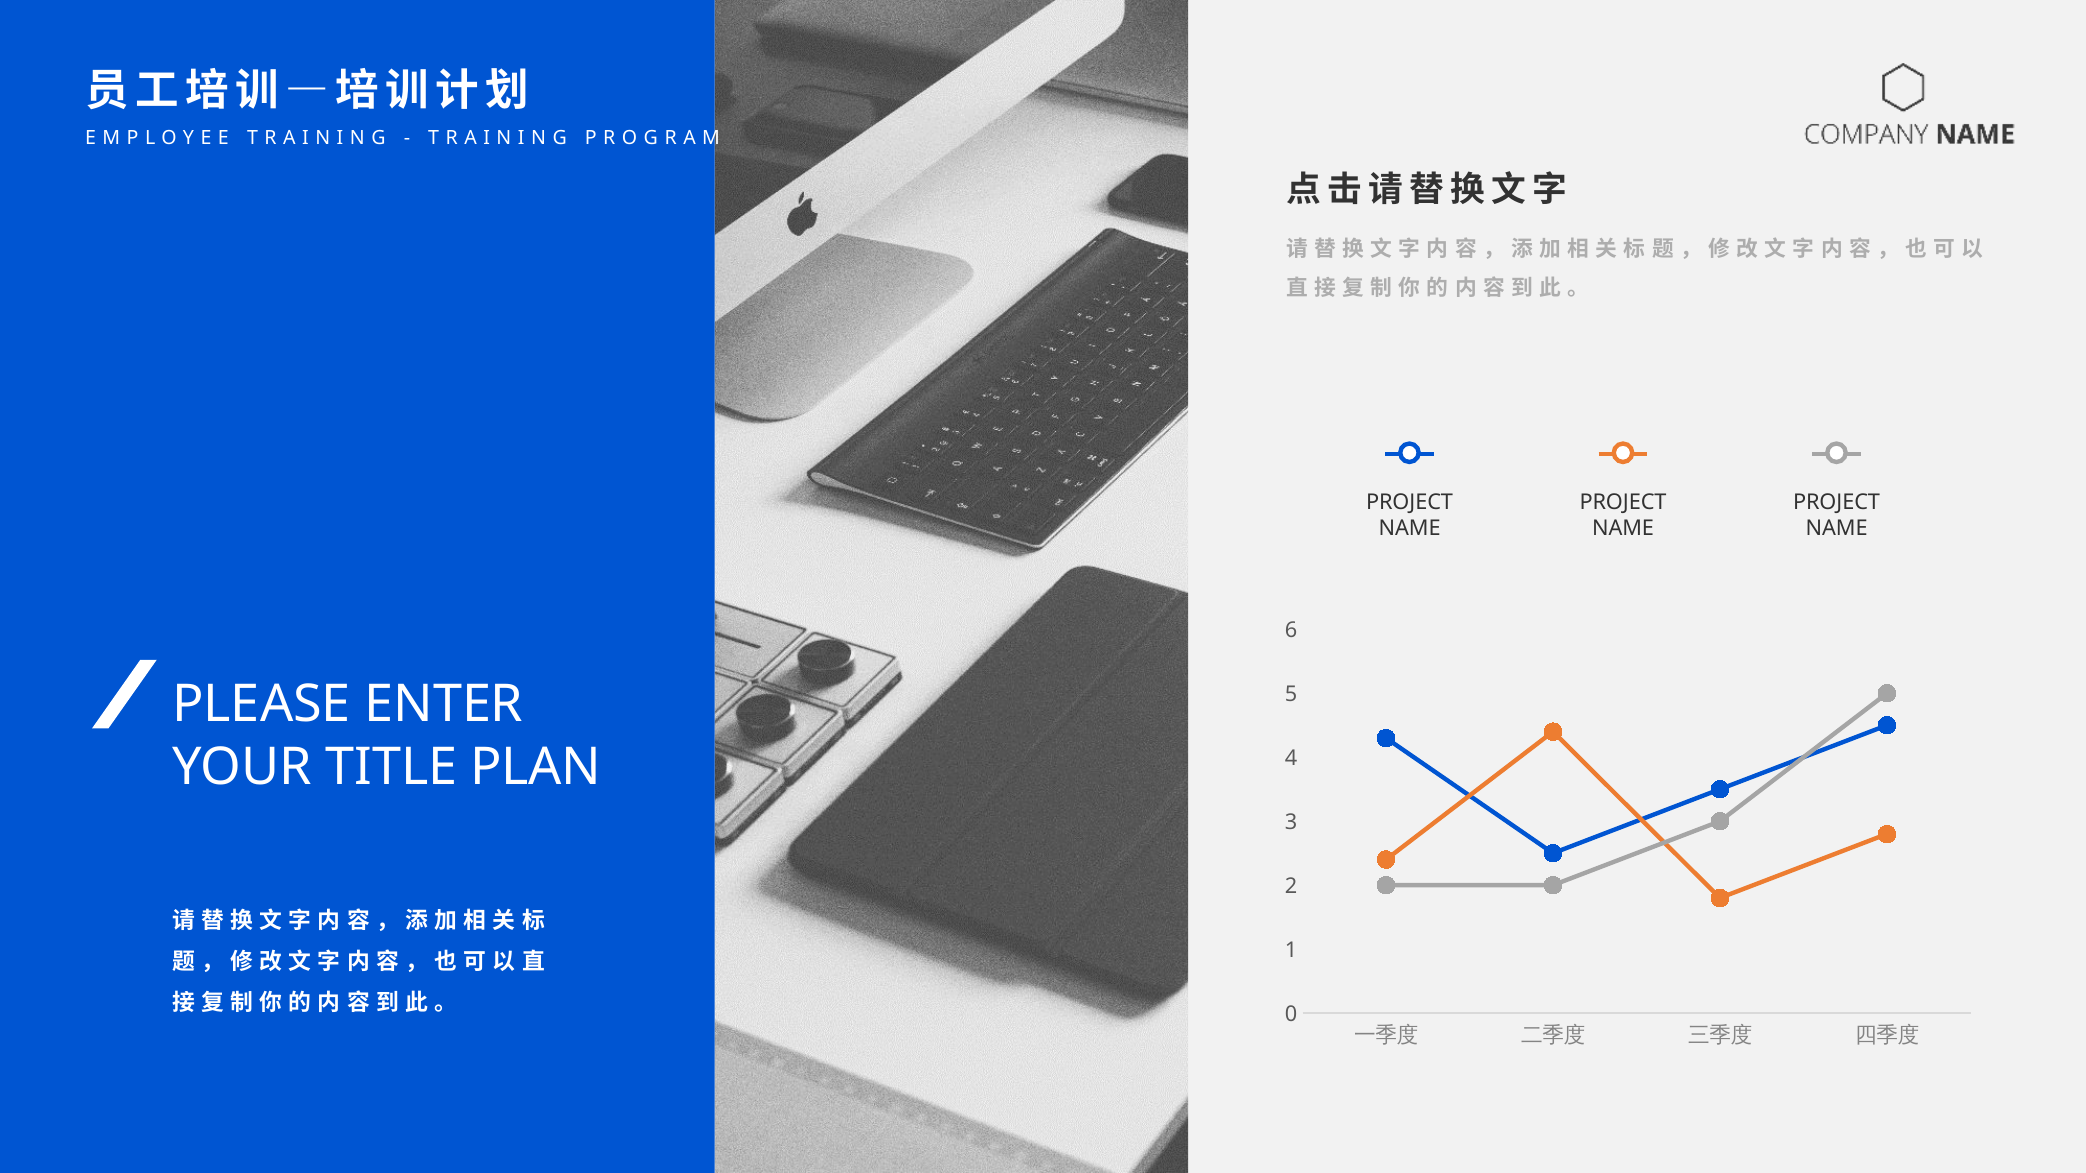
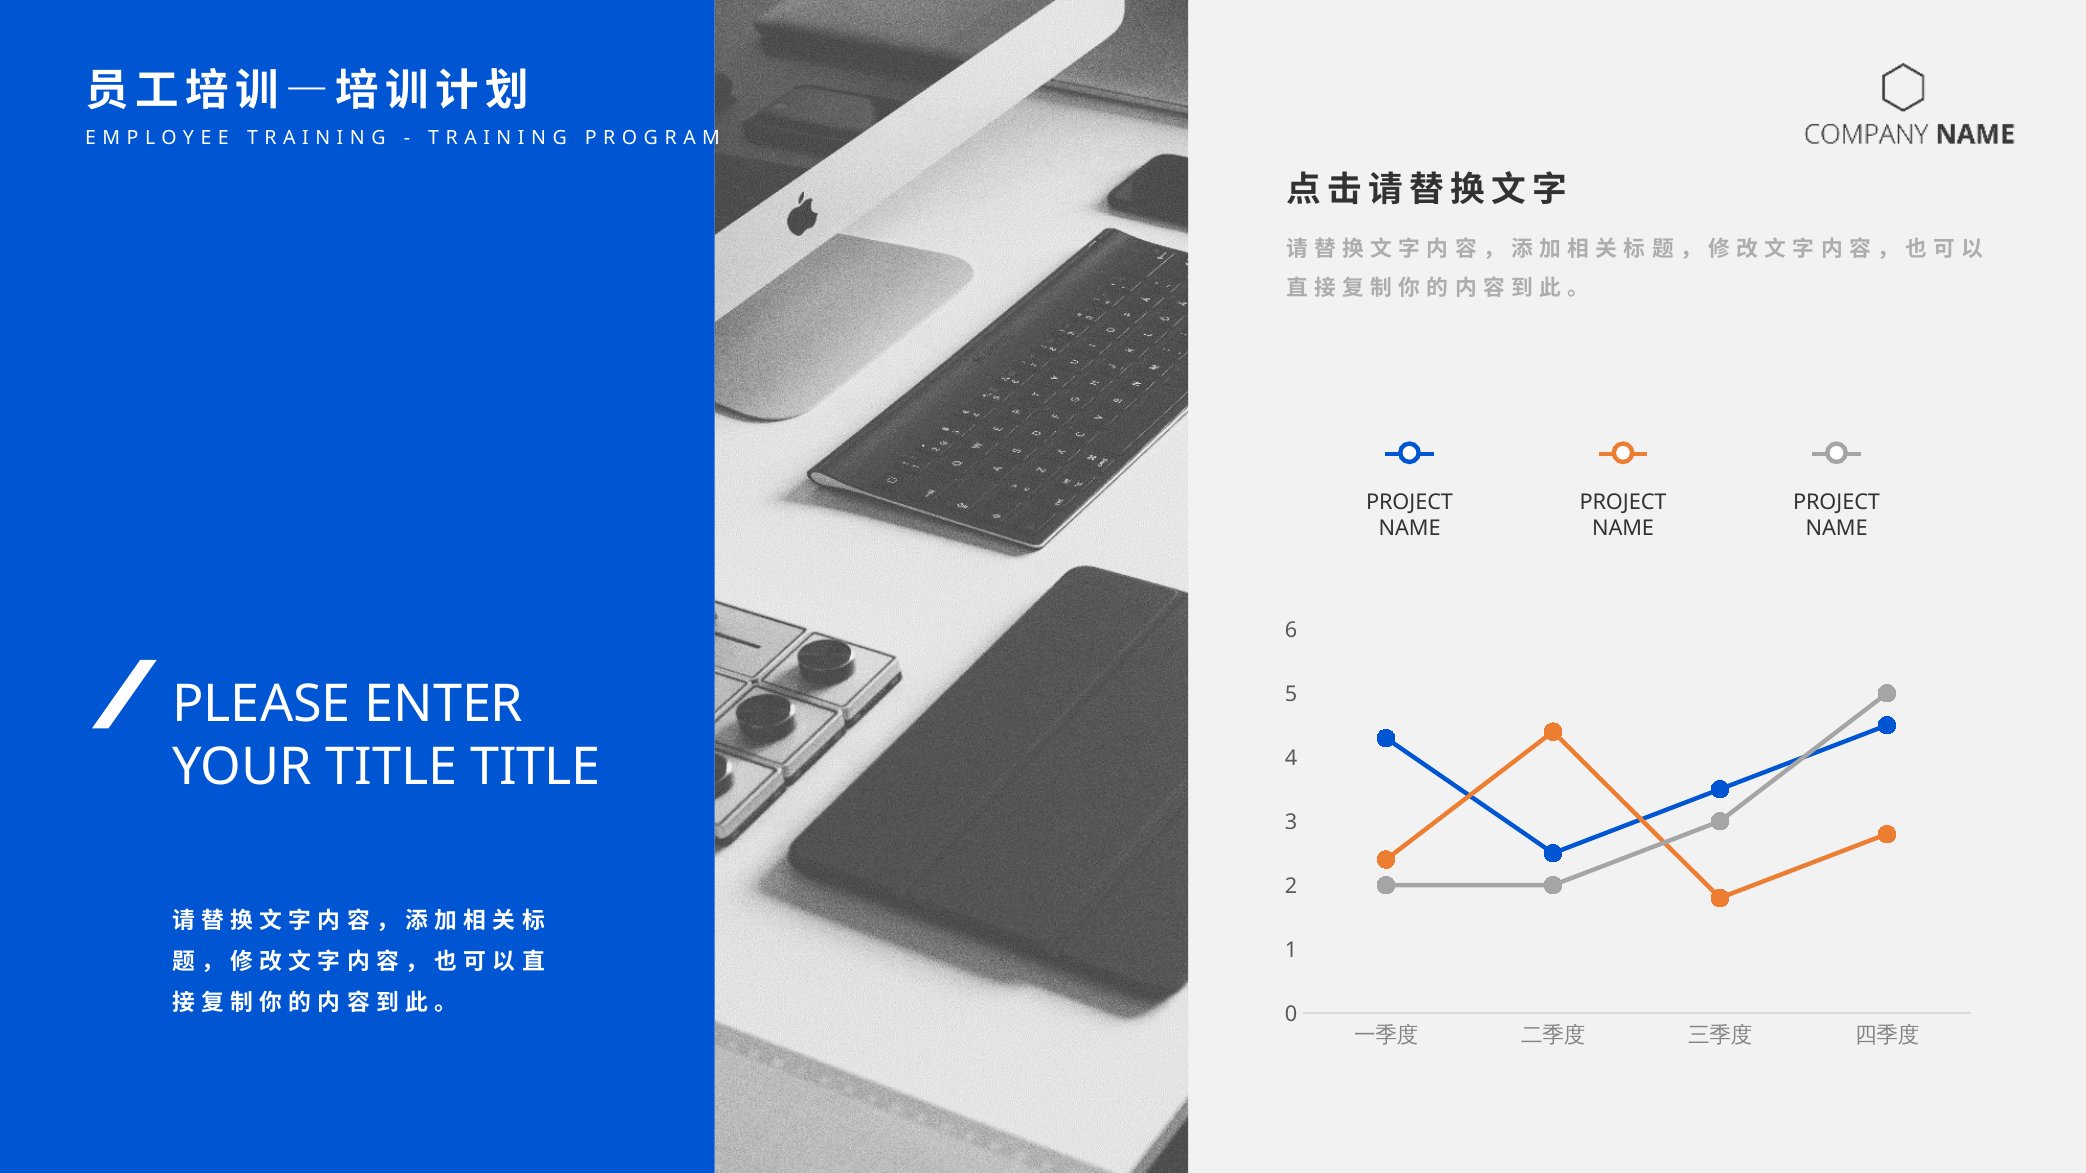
TITLE PLAN: PLAN -> TITLE
